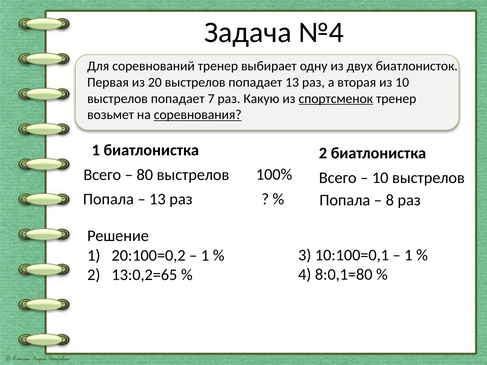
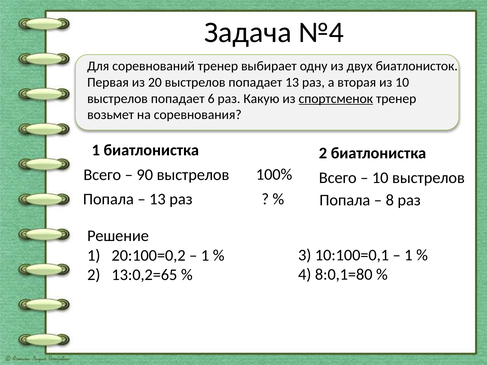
7: 7 -> 6
соревнования underline: present -> none
80: 80 -> 90
